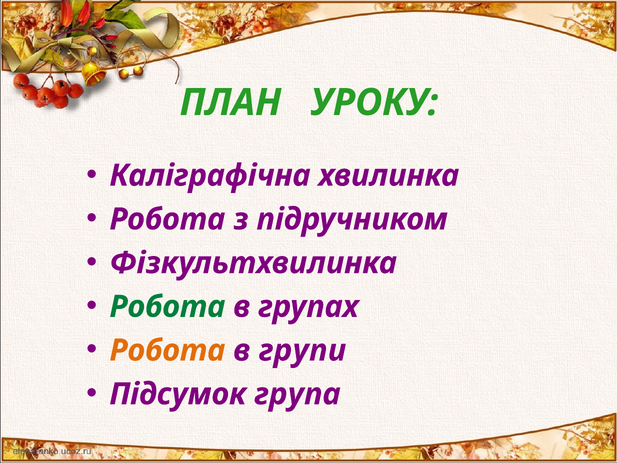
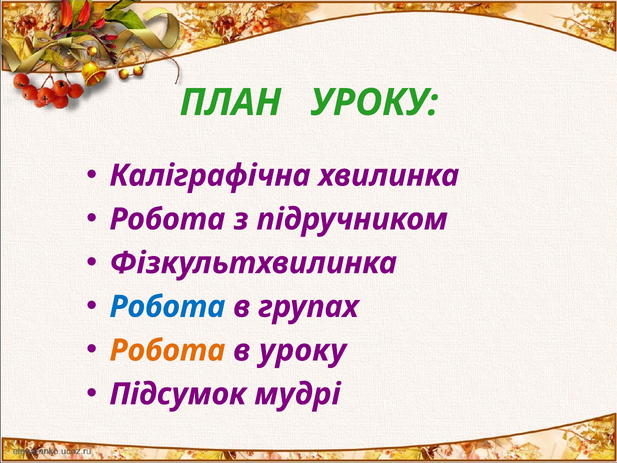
Робота at (167, 307) colour: green -> blue
в групи: групи -> уроку
група: група -> мудрі
